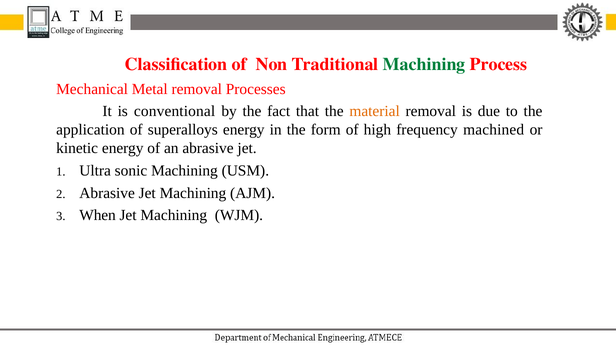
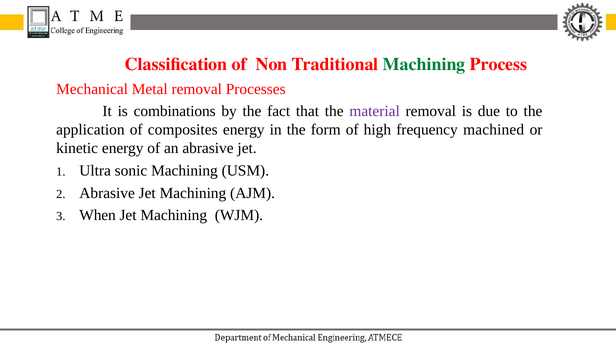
conventional: conventional -> combinations
material colour: orange -> purple
superalloys: superalloys -> composites
